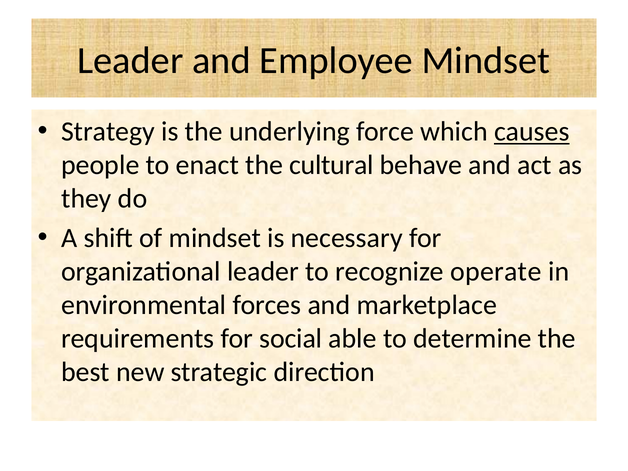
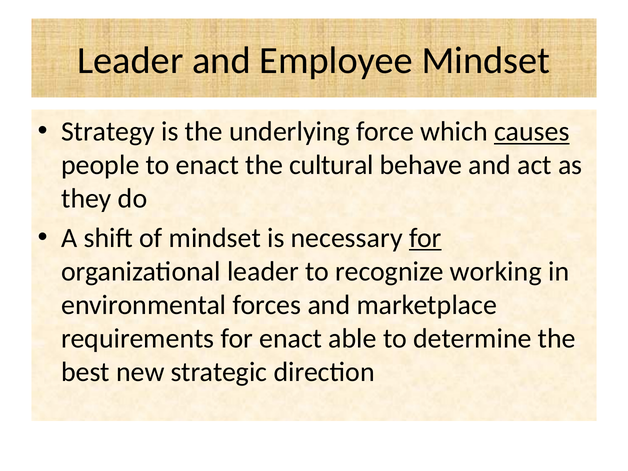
for at (425, 238) underline: none -> present
operate: operate -> working
for social: social -> enact
